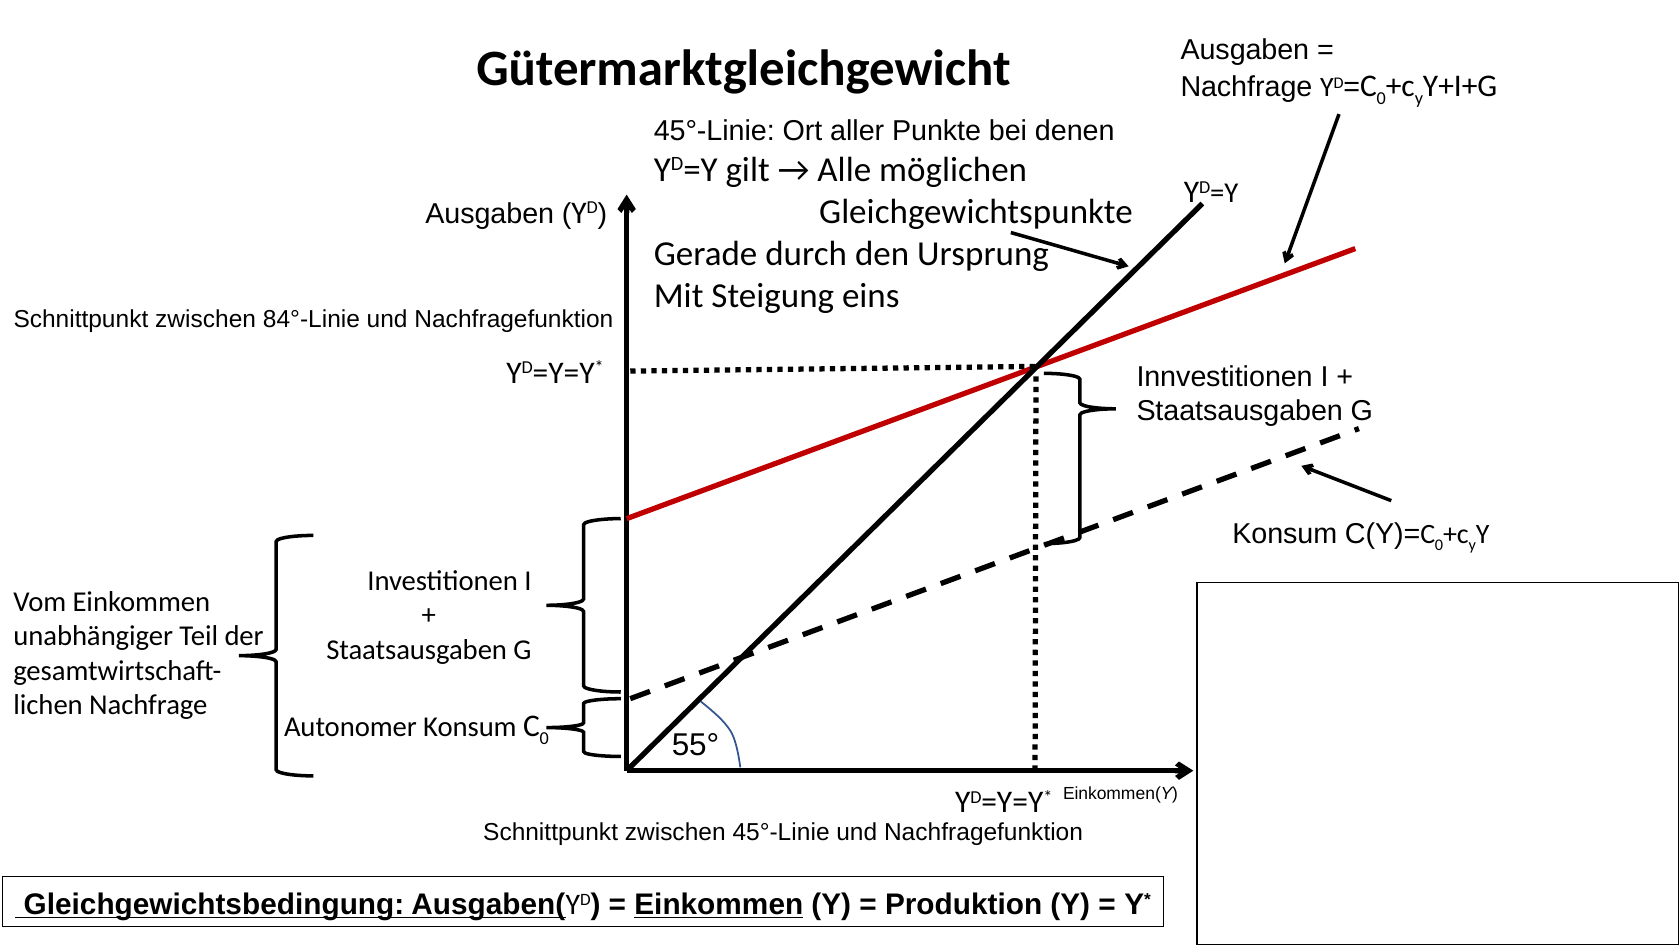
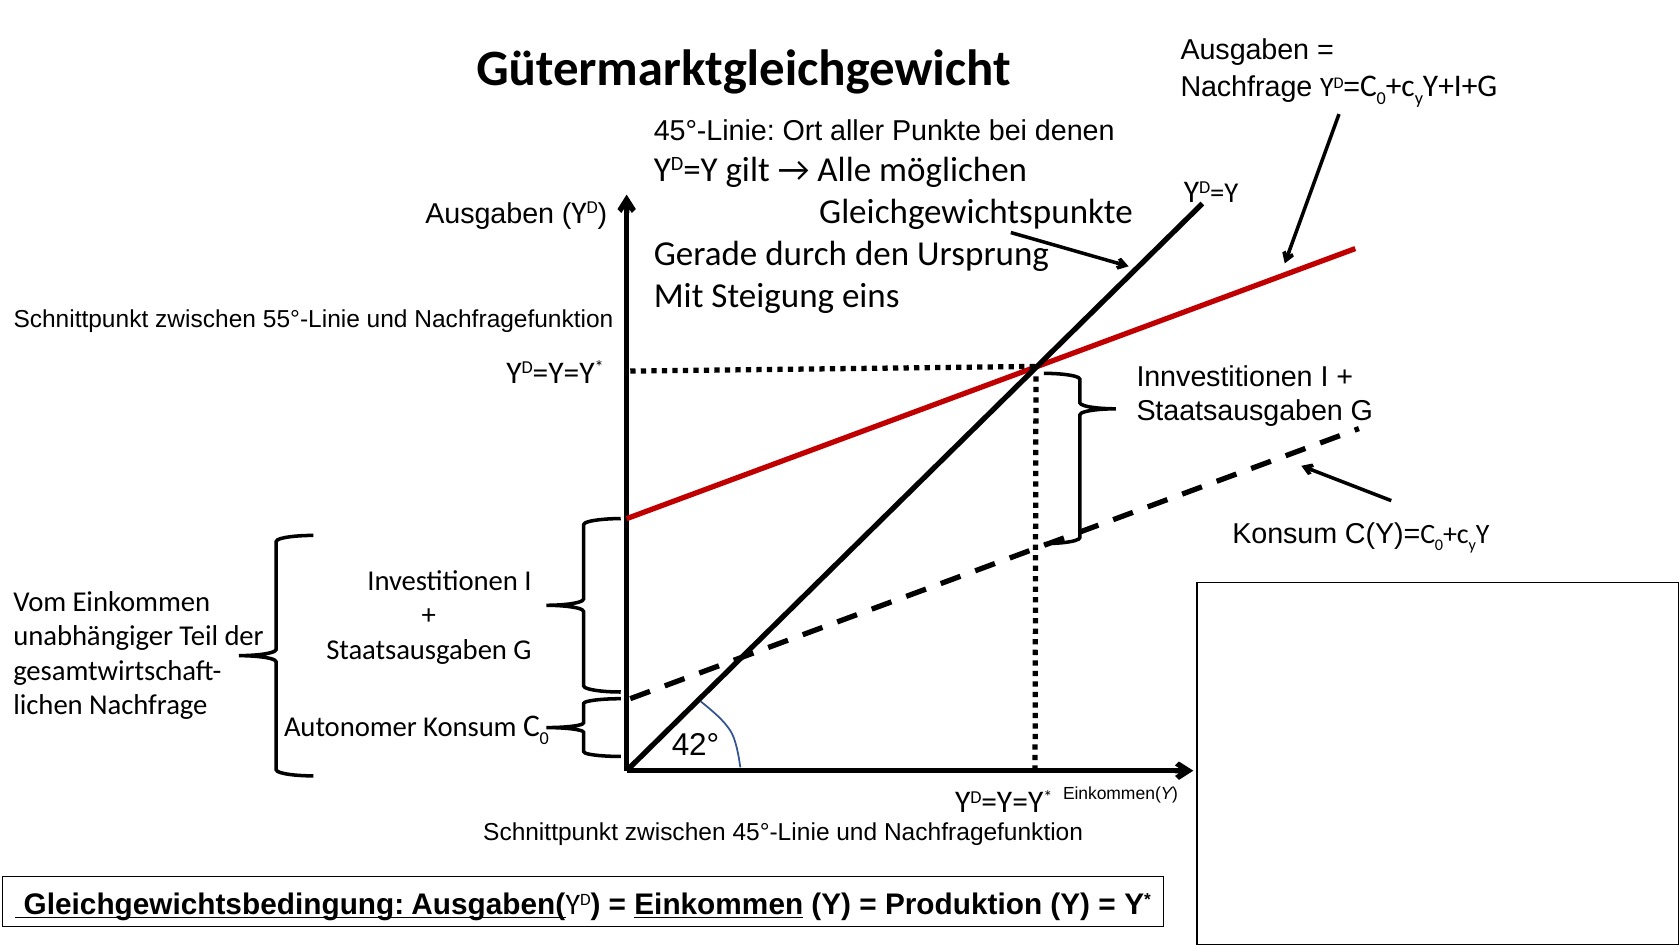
84°-Linie: 84°-Linie -> 55°-Linie
55°: 55° -> 42°
